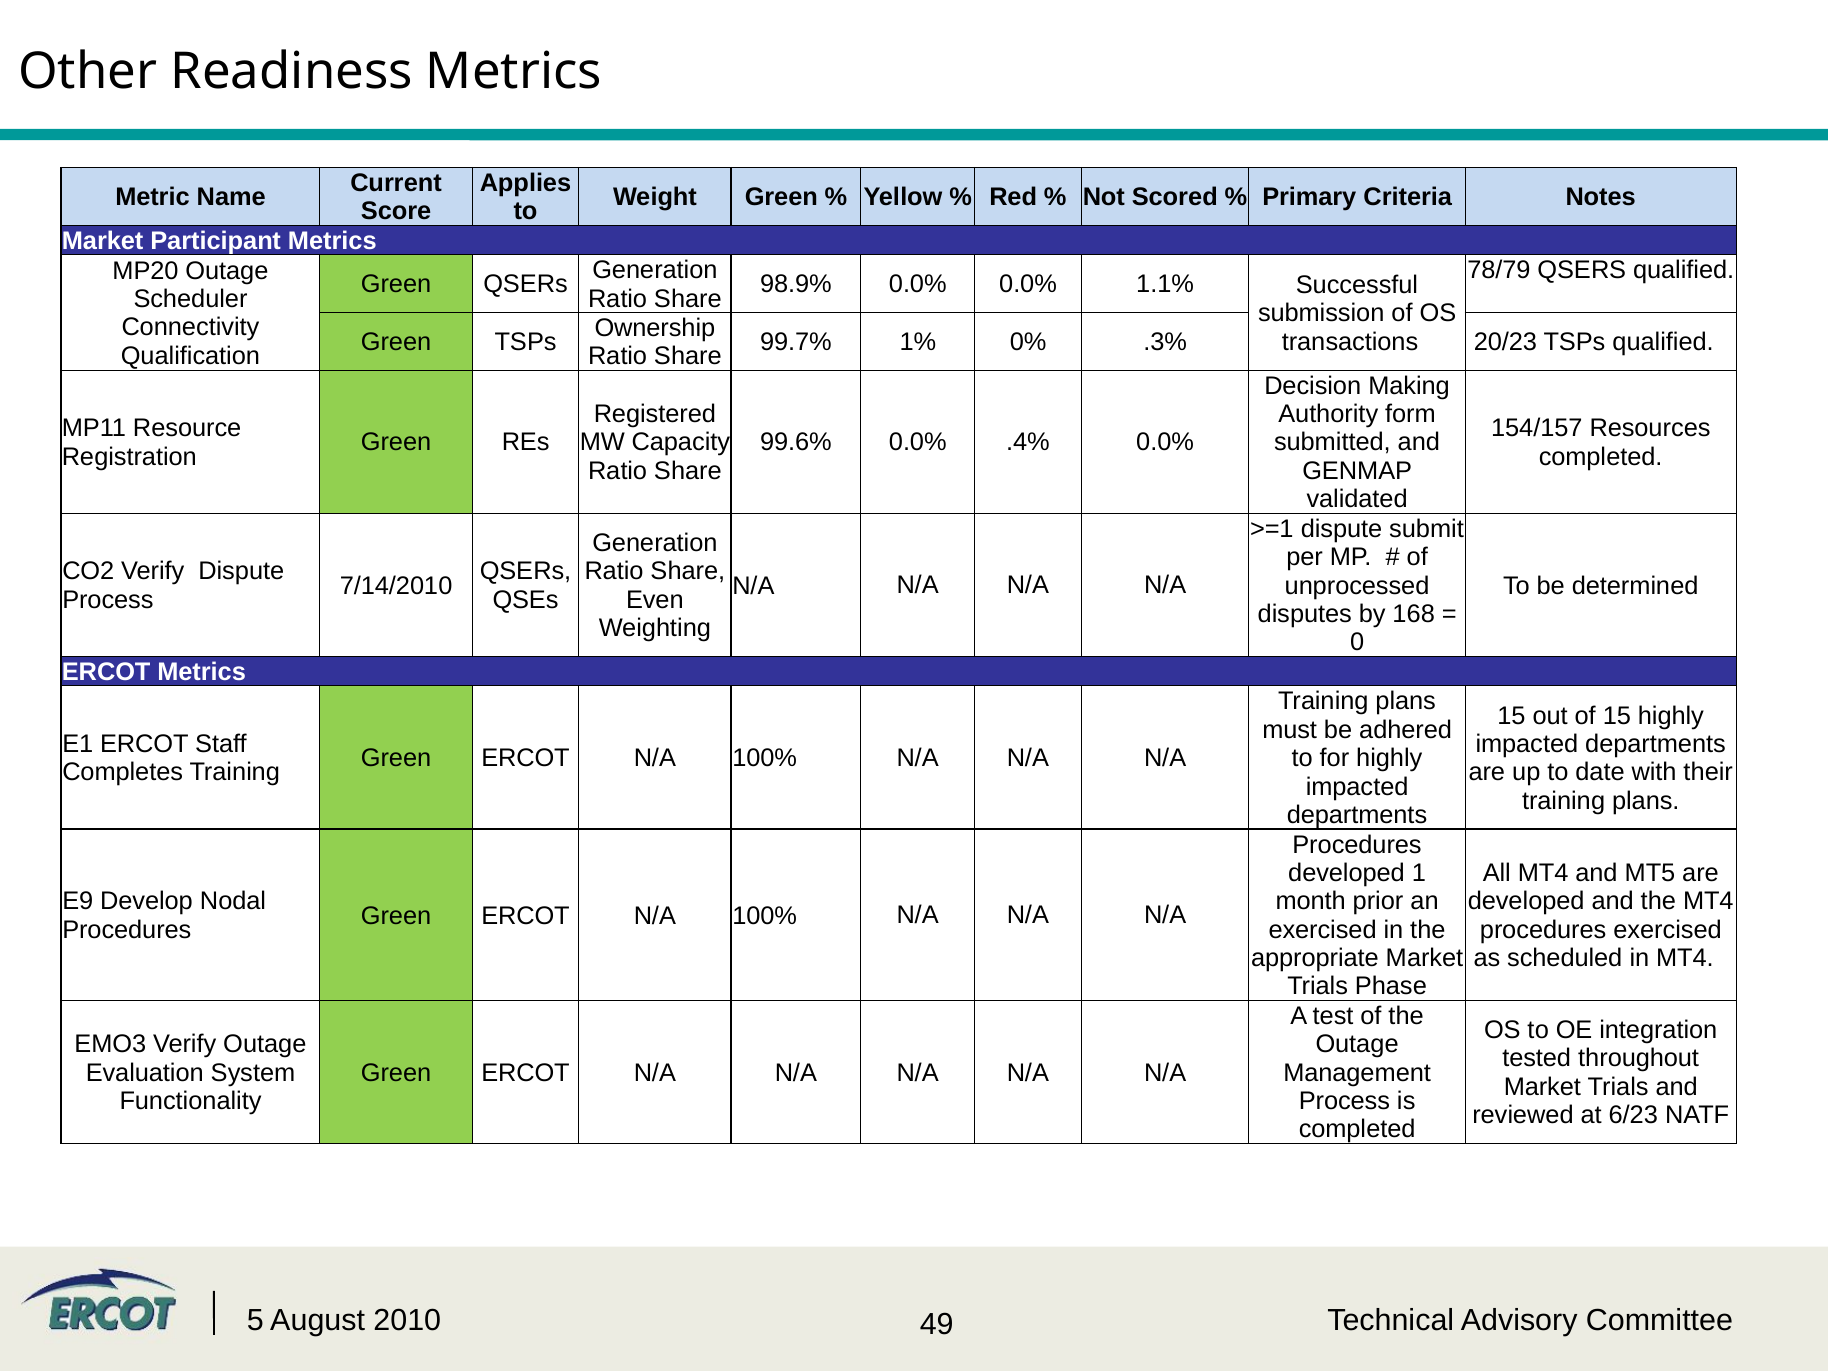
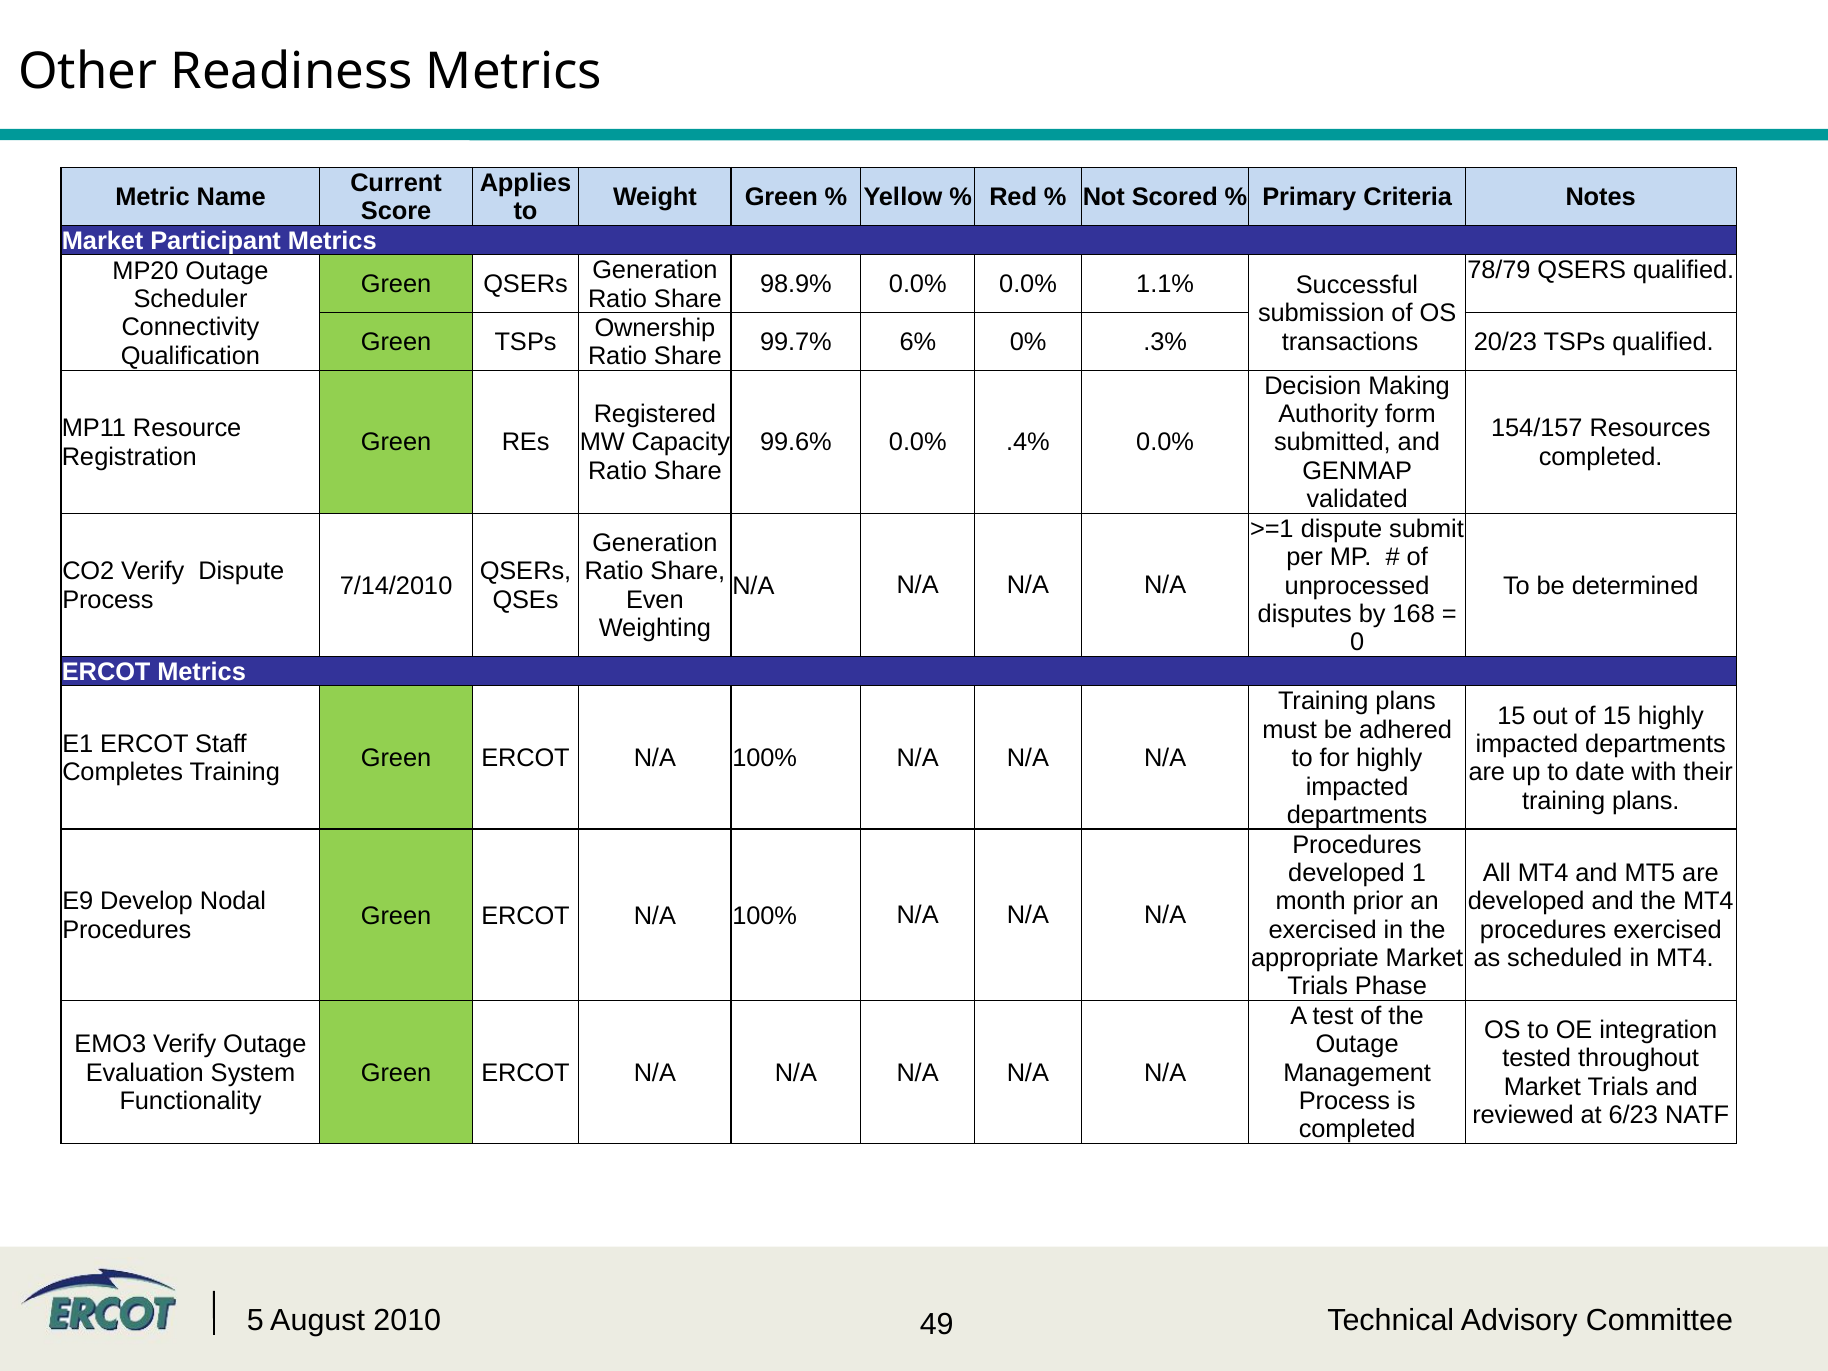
1%: 1% -> 6%
